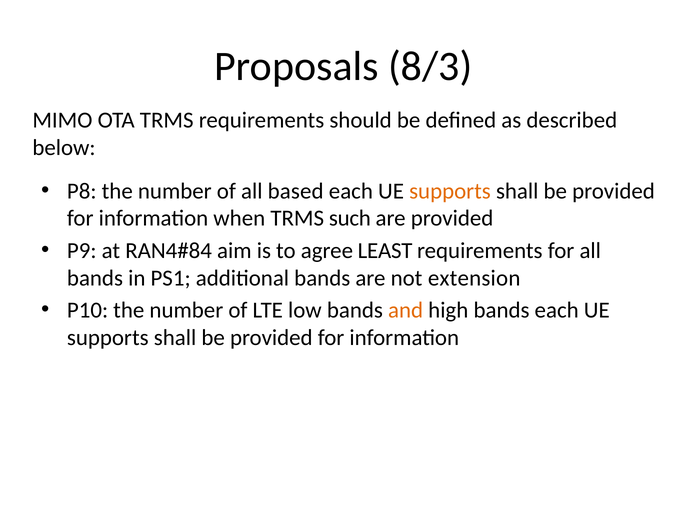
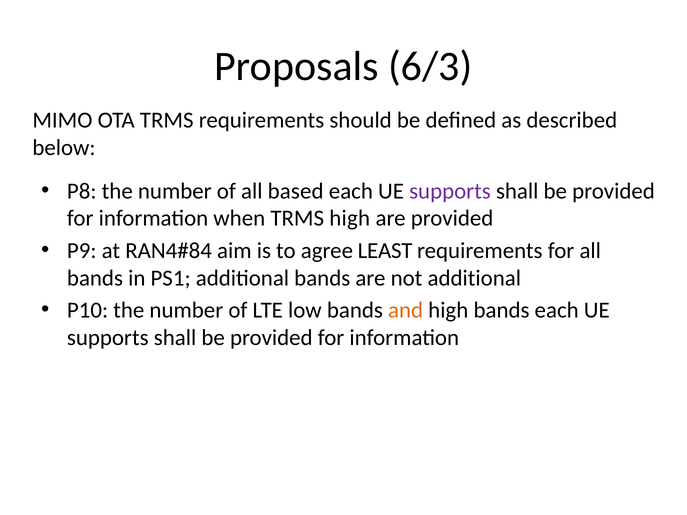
8/3: 8/3 -> 6/3
supports at (450, 191) colour: orange -> purple
TRMS such: such -> high
not extension: extension -> additional
